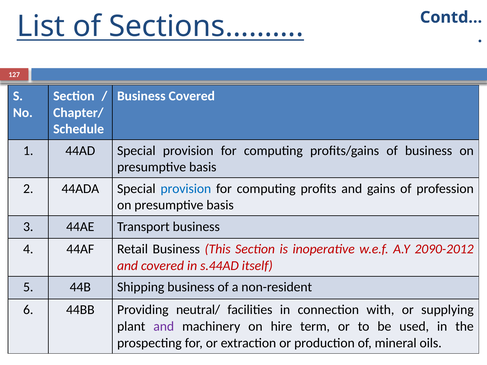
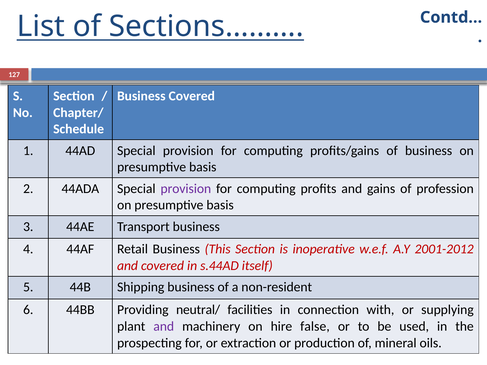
provision at (186, 189) colour: blue -> purple
2090-2012: 2090-2012 -> 2001-2012
term: term -> false
